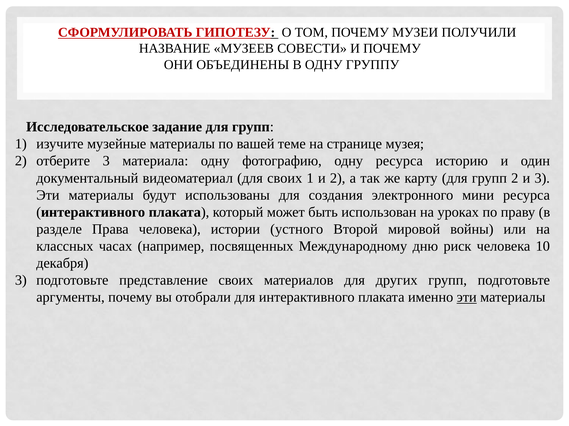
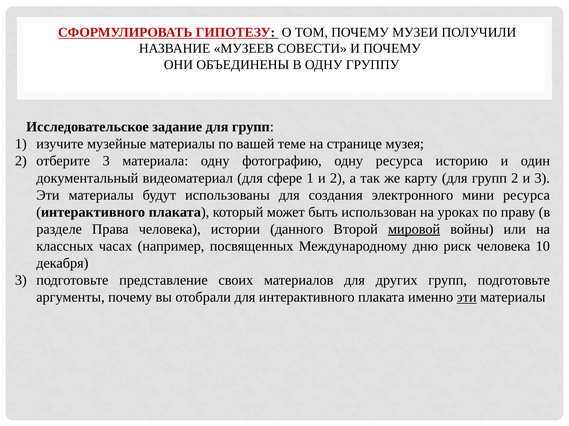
для своих: своих -> сфере
устного: устного -> данного
мировой underline: none -> present
